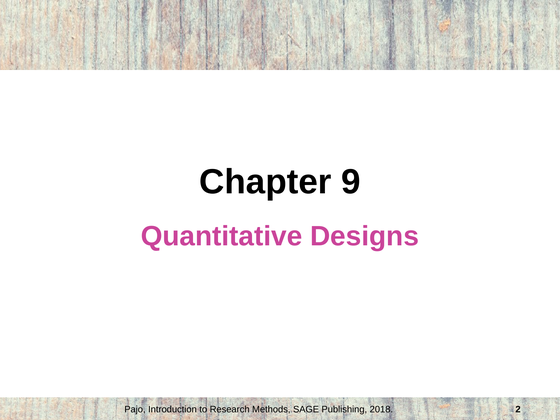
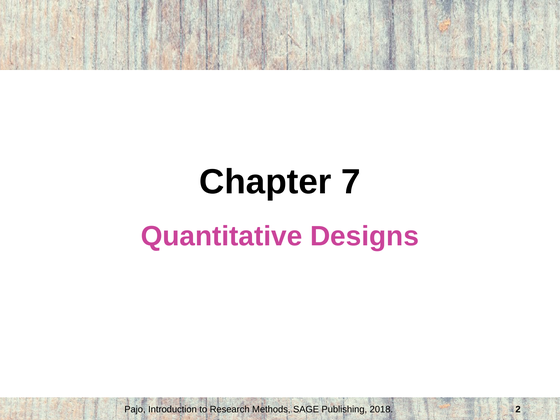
9: 9 -> 7
